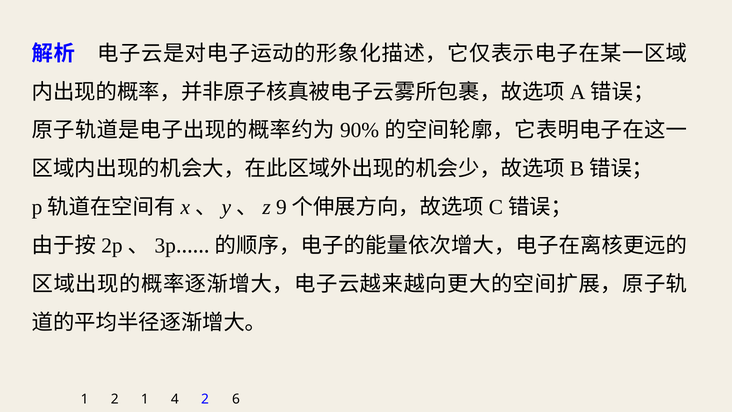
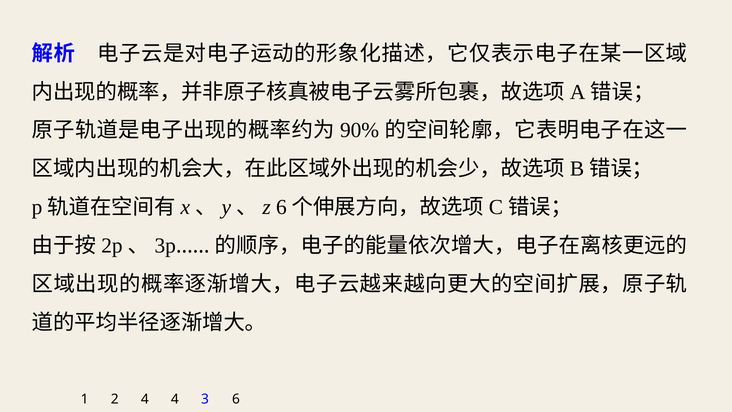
9 at (281, 207): 9 -> 6
2 1: 1 -> 4
4 2: 2 -> 3
